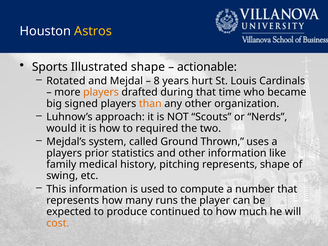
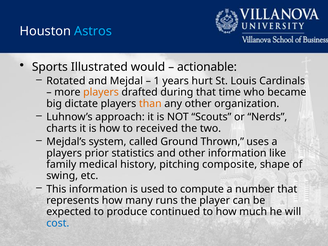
Astros colour: yellow -> light blue
Illustrated shape: shape -> would
8: 8 -> 1
signed: signed -> dictate
would: would -> charts
required: required -> received
pitching represents: represents -> composite
cost colour: orange -> blue
